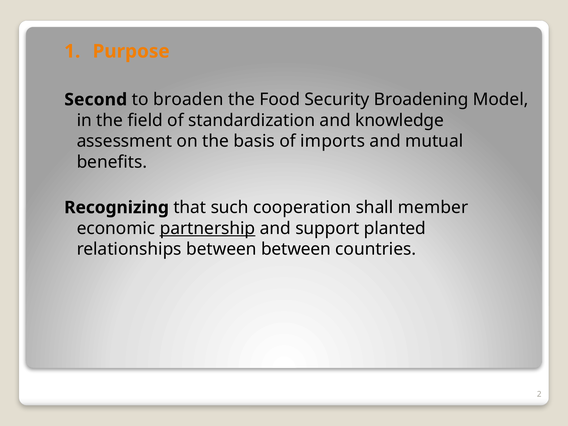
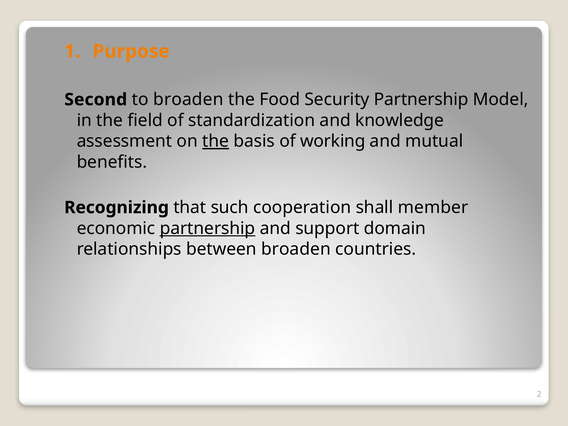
Security Broadening: Broadening -> Partnership
the at (216, 141) underline: none -> present
imports: imports -> working
planted: planted -> domain
between between: between -> broaden
